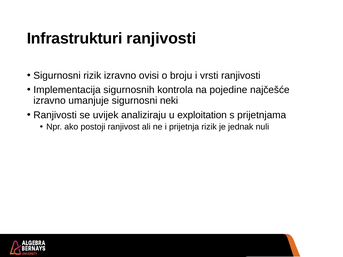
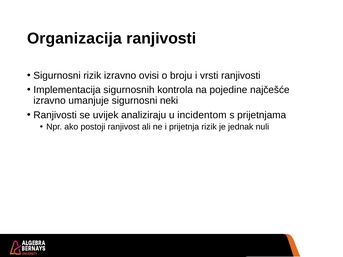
Infrastrukturi: Infrastrukturi -> Organizacija
exploitation: exploitation -> incidentom
